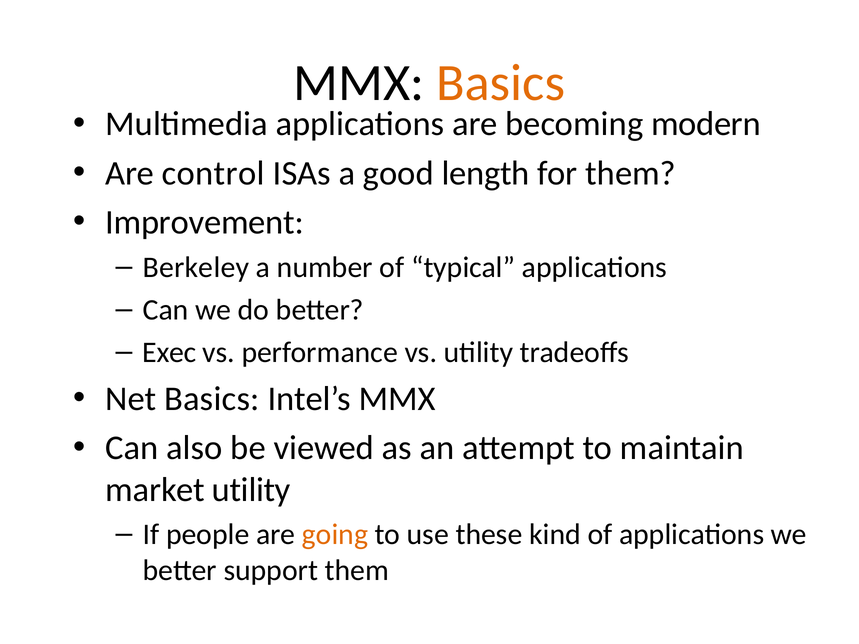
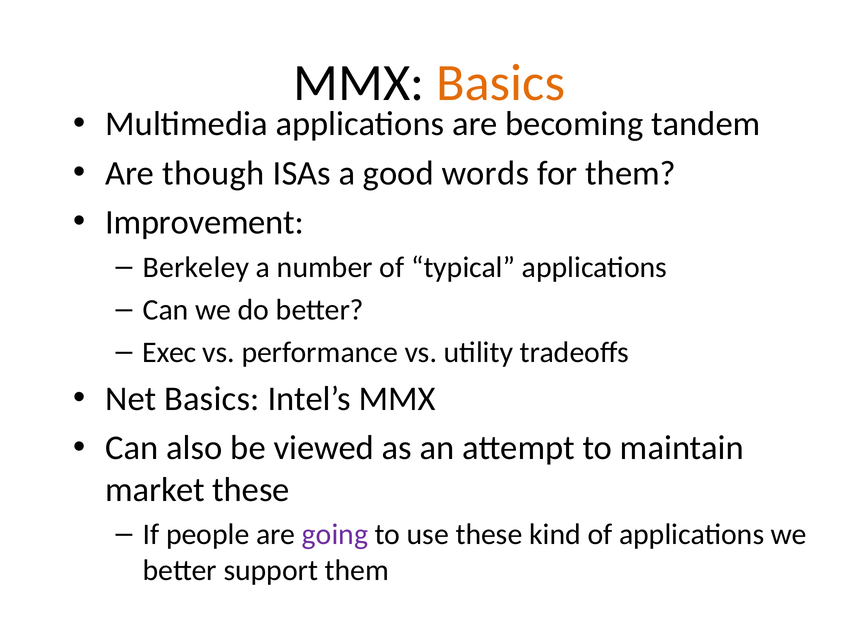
modern: modern -> tandem
control: control -> though
length: length -> words
market utility: utility -> these
going colour: orange -> purple
